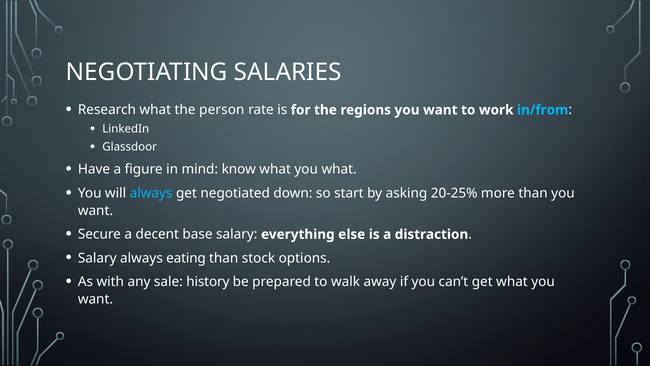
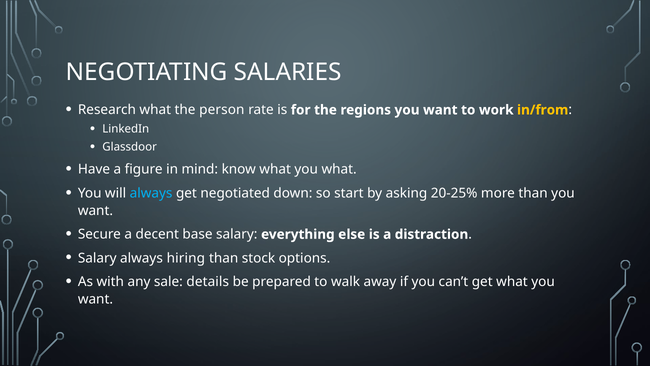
in/from colour: light blue -> yellow
eating: eating -> hiring
history: history -> details
